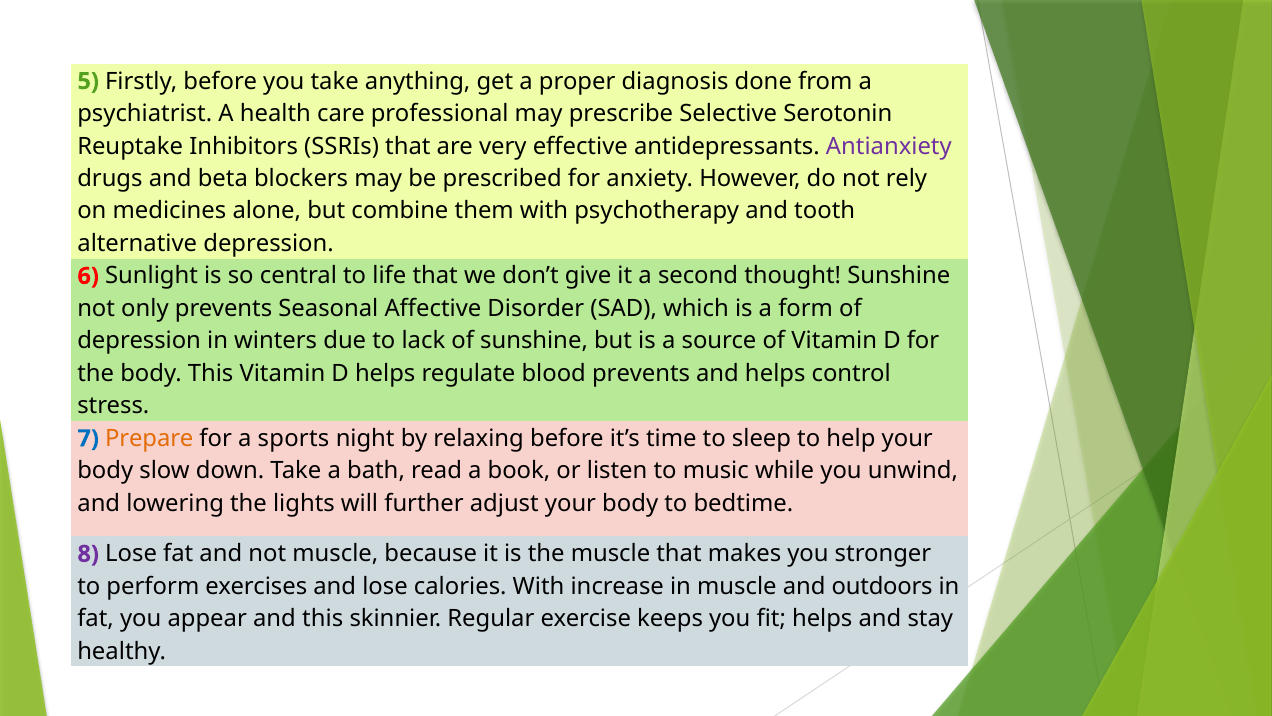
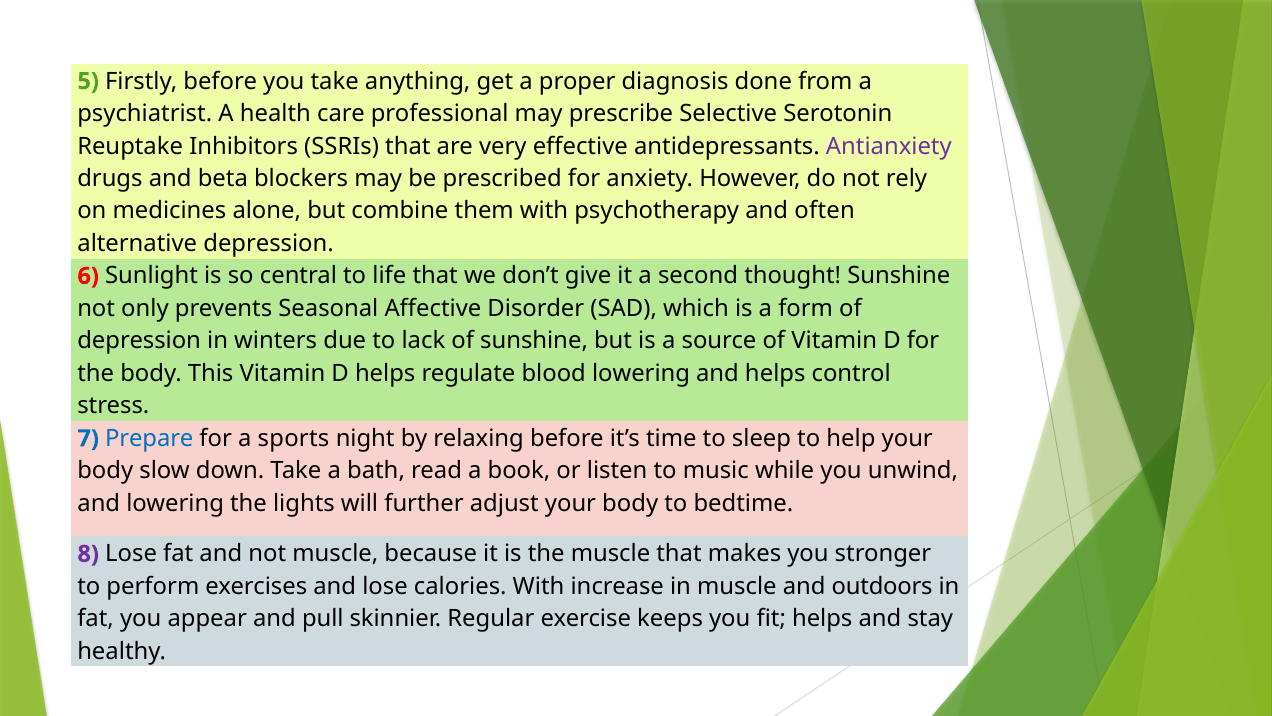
tooth: tooth -> often
blood prevents: prevents -> lowering
Prepare colour: orange -> blue
and this: this -> pull
